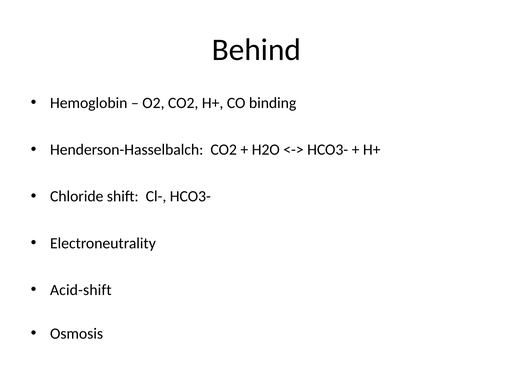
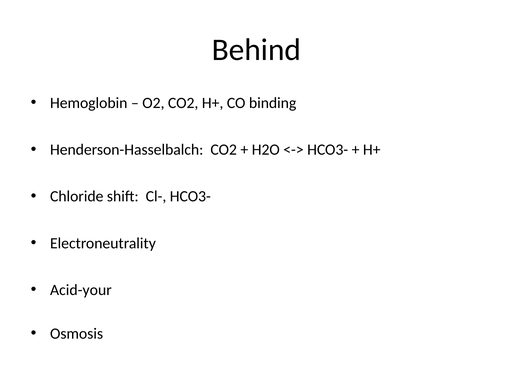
Acid-shift: Acid-shift -> Acid-your
